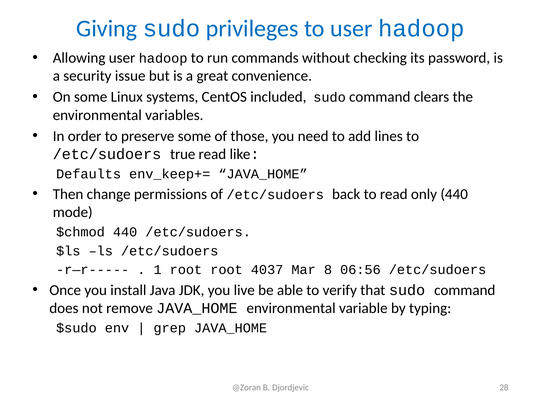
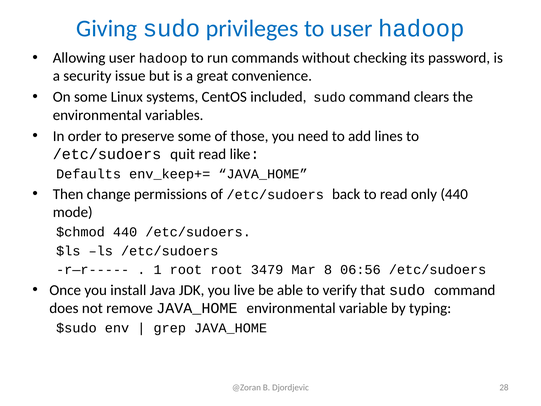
true: true -> quit
4037: 4037 -> 3479
